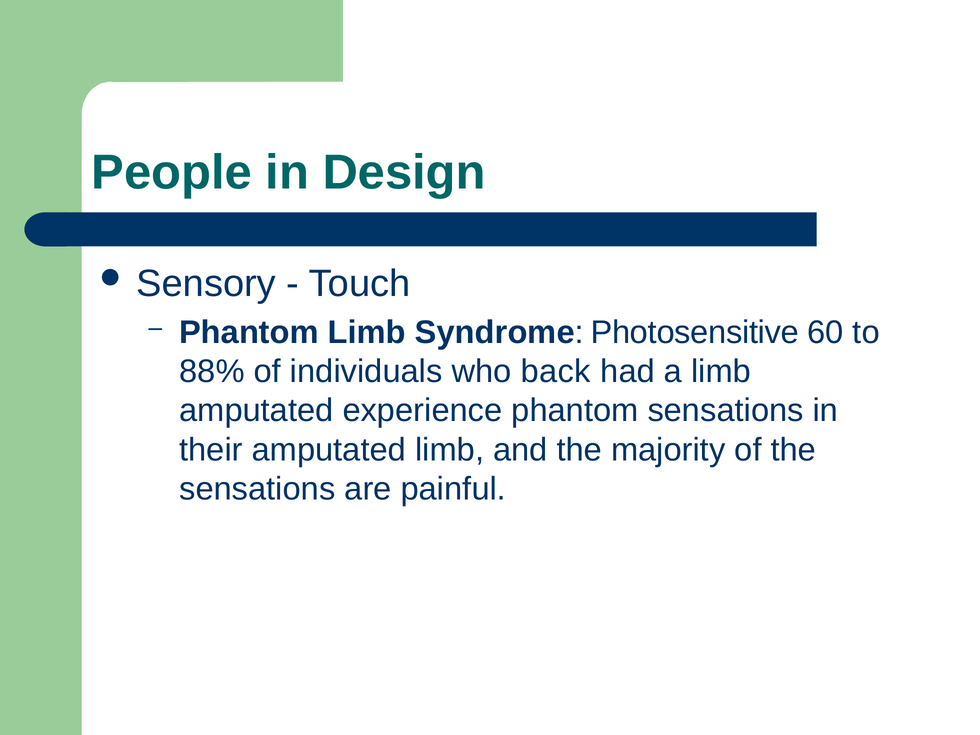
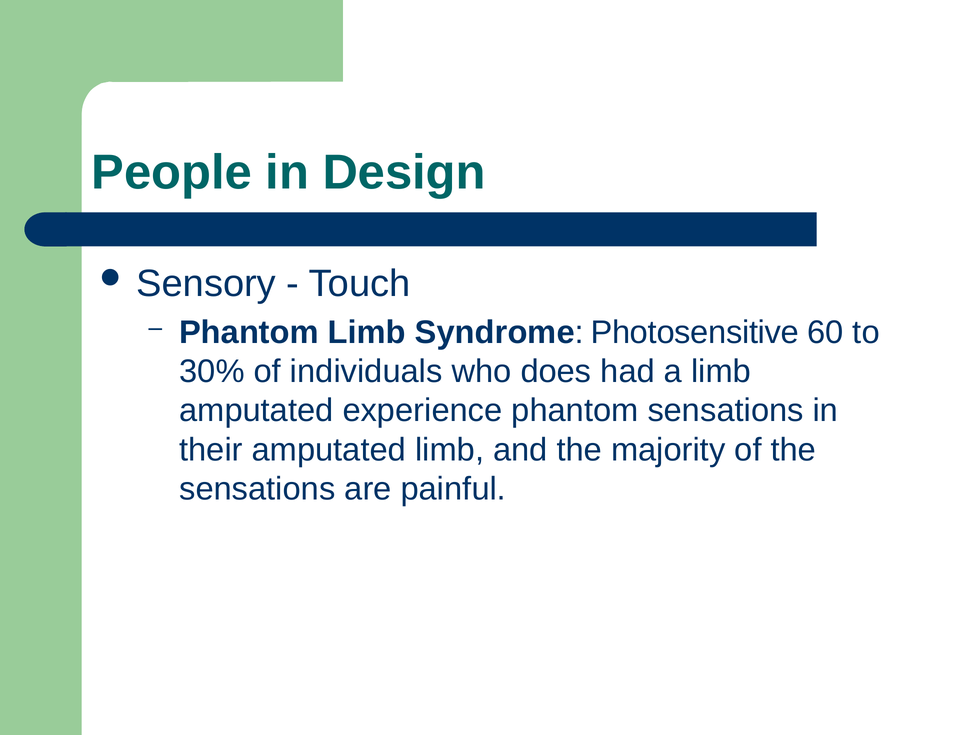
88%: 88% -> 30%
back: back -> does
